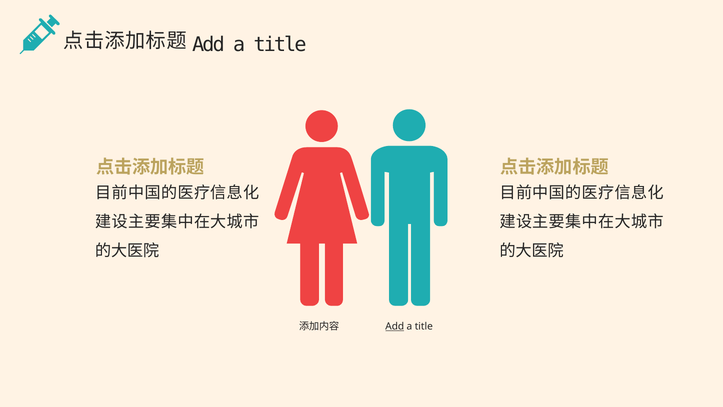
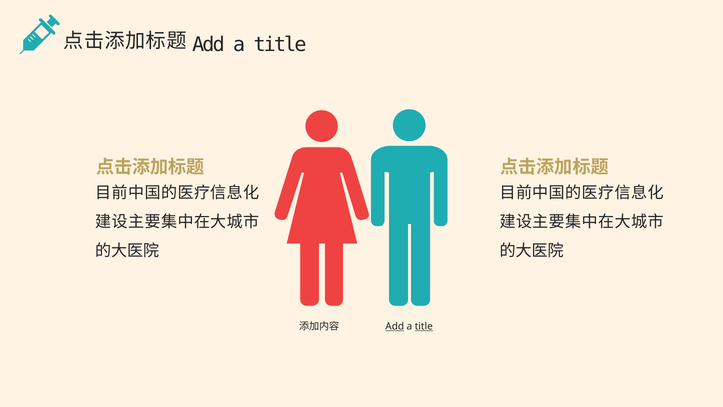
title at (424, 326) underline: none -> present
